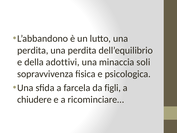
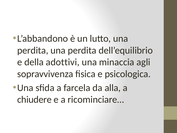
soli: soli -> agli
figli: figli -> alla
